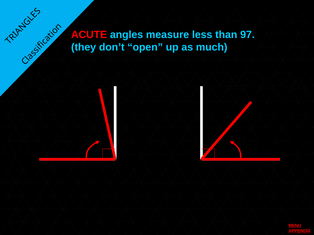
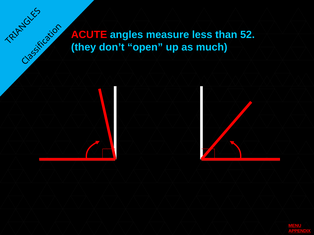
97: 97 -> 52
